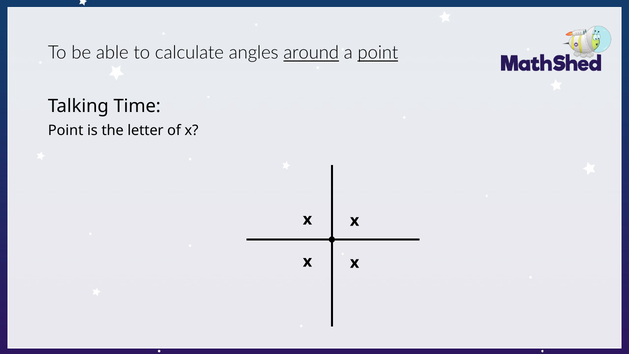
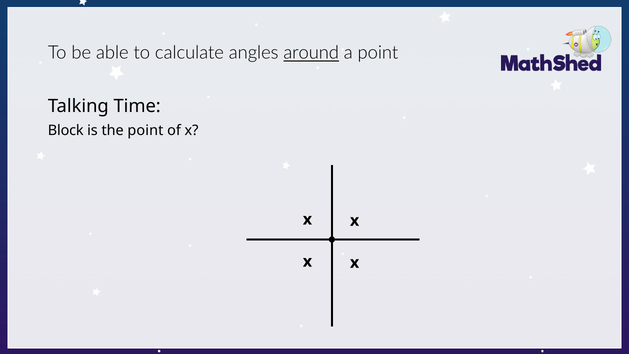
point at (378, 53) underline: present -> none
Point at (66, 131): Point -> Block
the letter: letter -> point
